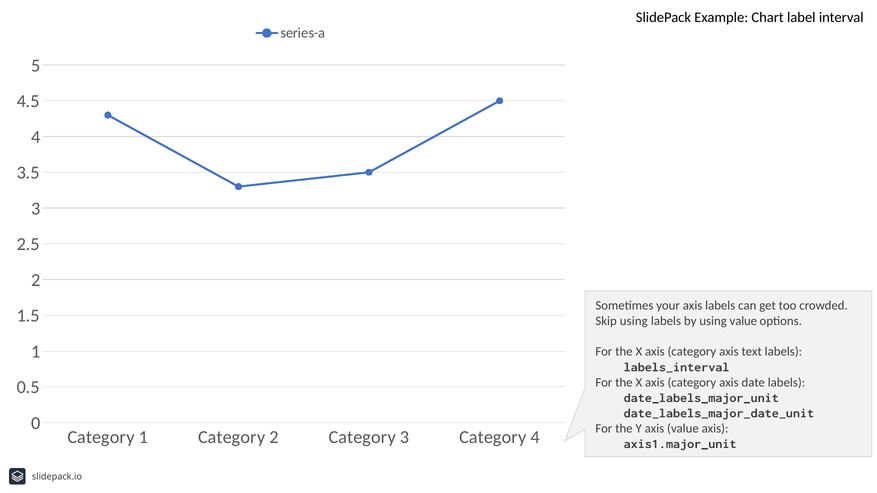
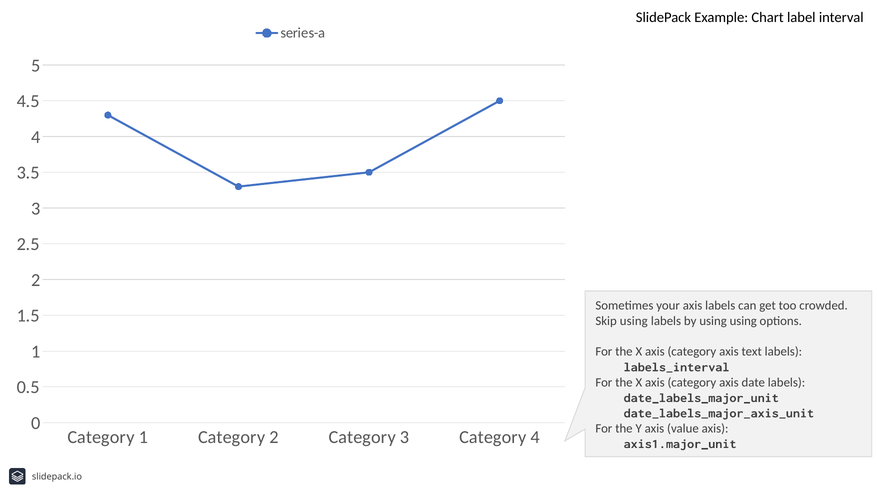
using value: value -> using
date_labels_major_date_unit: date_labels_major_date_unit -> date_labels_major_axis_unit
